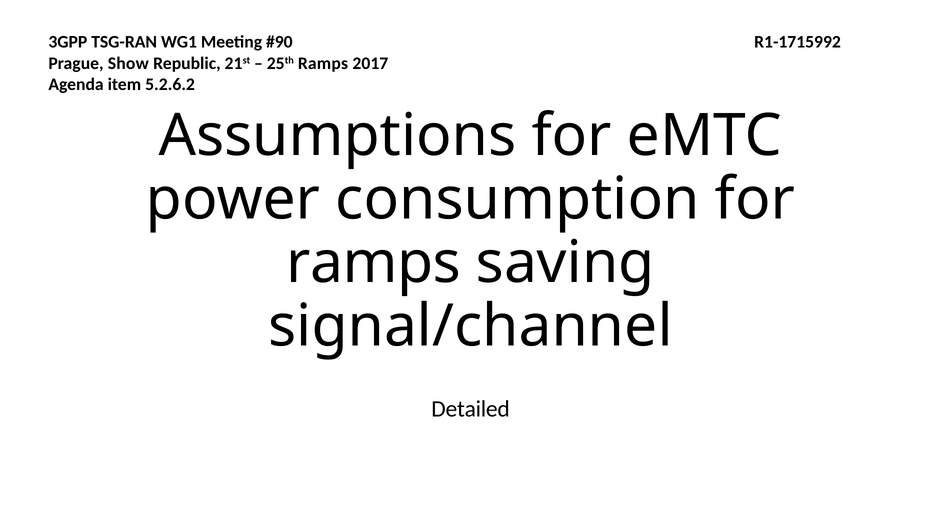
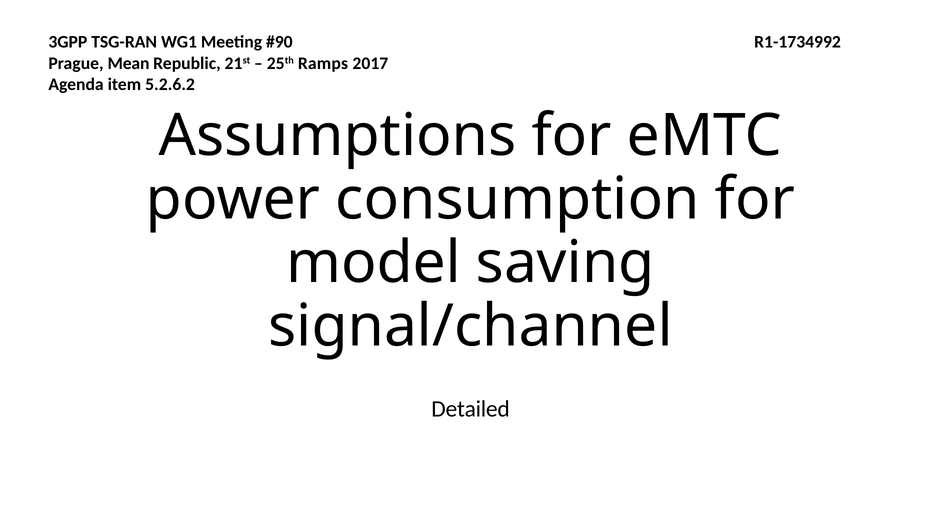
R1-1715992: R1-1715992 -> R1-1734992
Show: Show -> Mean
ramps at (374, 263): ramps -> model
